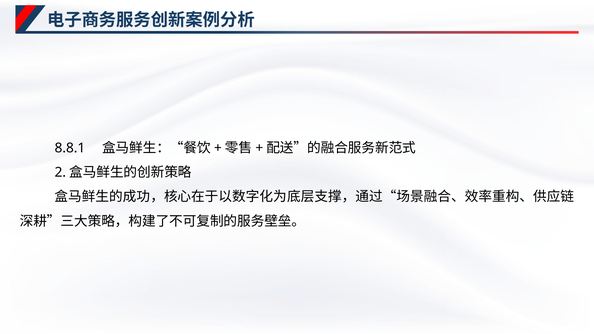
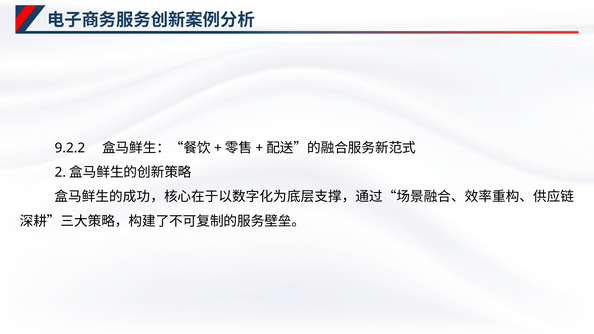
8.8.1: 8.8.1 -> 9.2.2
